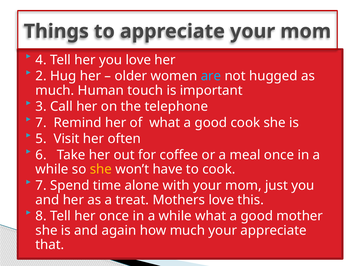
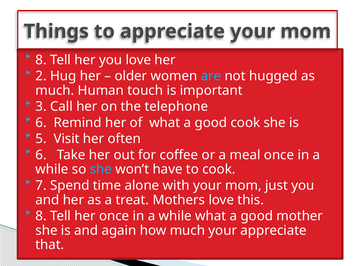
4 at (41, 60): 4 -> 8
7 at (41, 123): 7 -> 6
she at (101, 169) colour: yellow -> light blue
